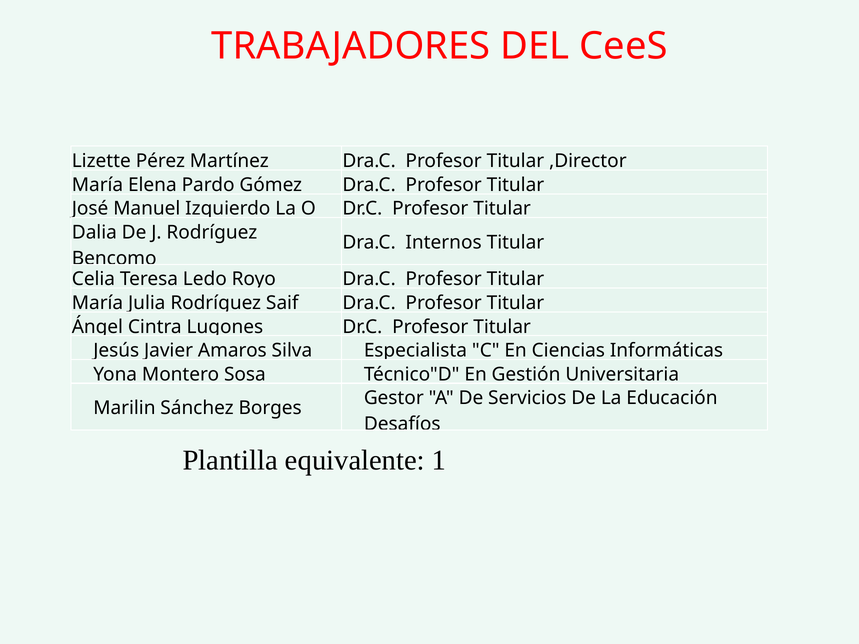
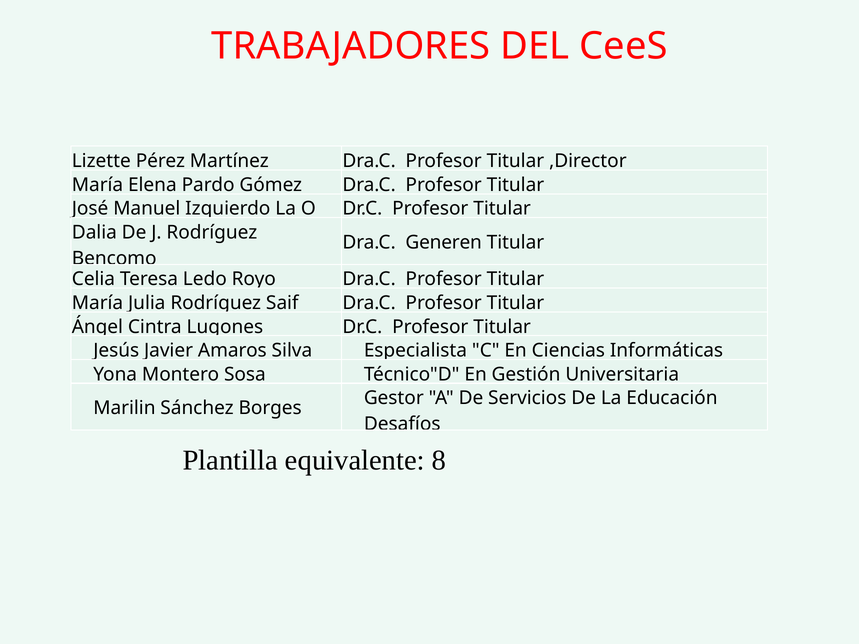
Internos: Internos -> Generen
1: 1 -> 8
